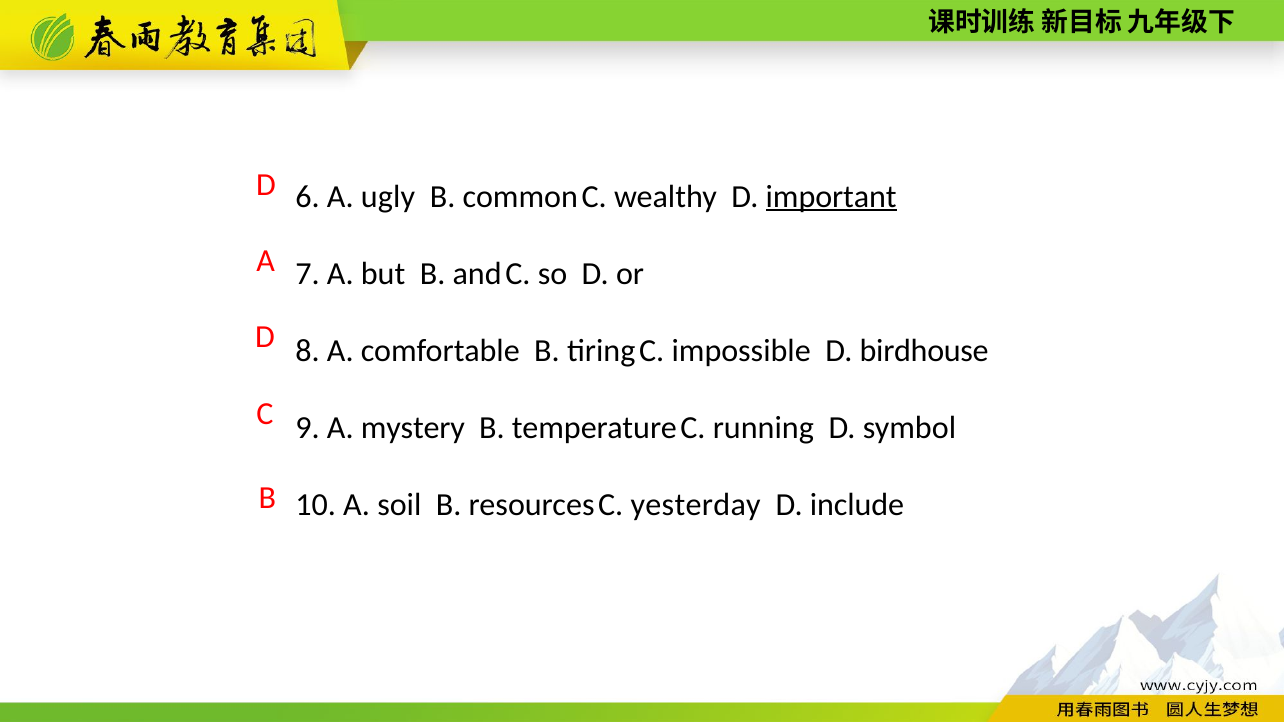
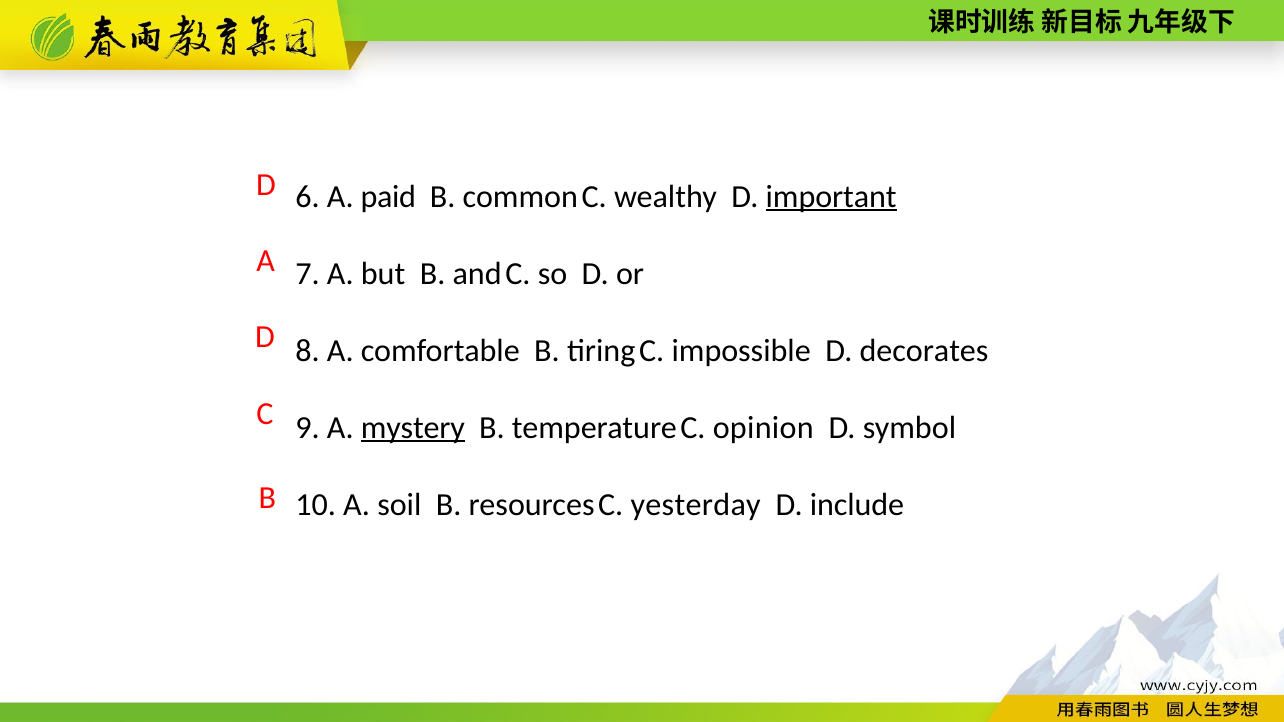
ugly: ugly -> paid
birdhouse: birdhouse -> decorates
mystery underline: none -> present
running: running -> opinion
